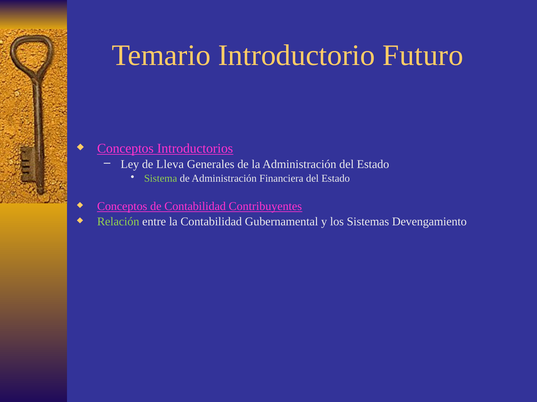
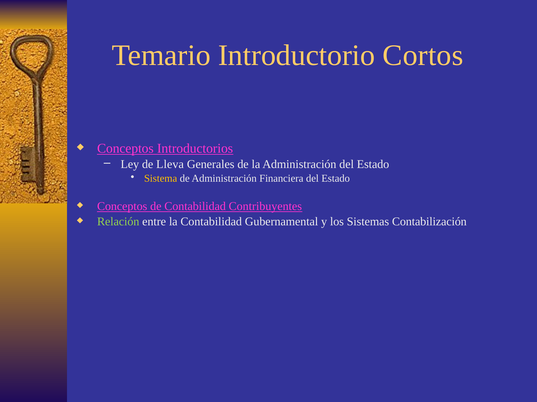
Futuro: Futuro -> Cortos
Sistema colour: light green -> yellow
Devengamiento: Devengamiento -> Contabilización
